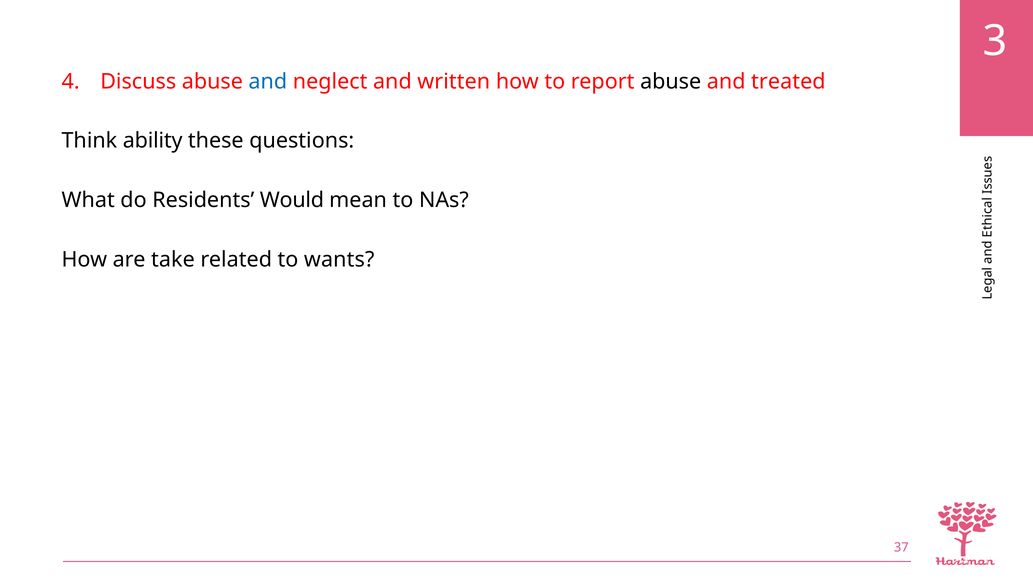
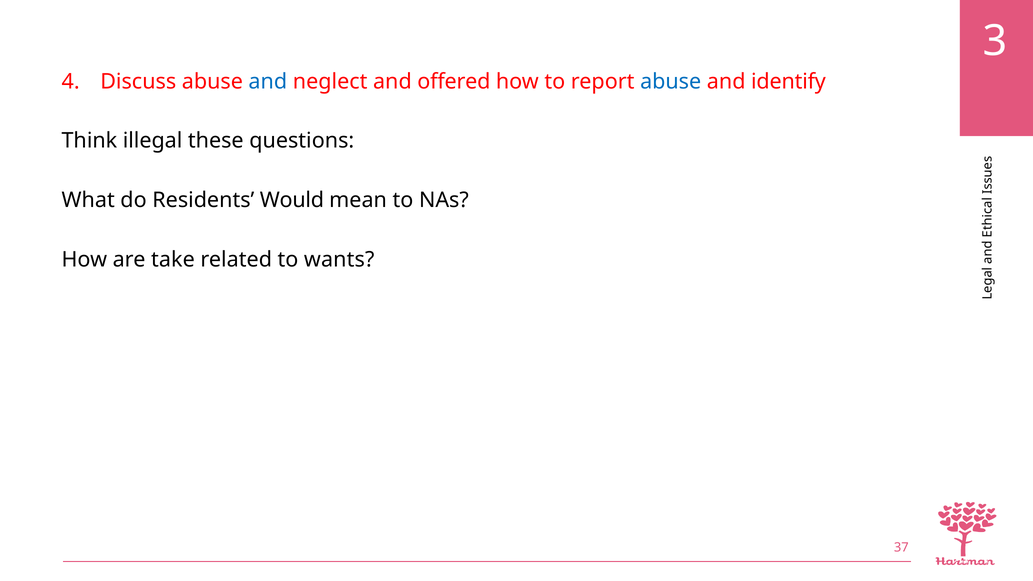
written: written -> offered
abuse at (671, 81) colour: black -> blue
treated: treated -> identify
ability: ability -> illegal
